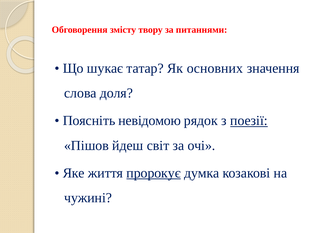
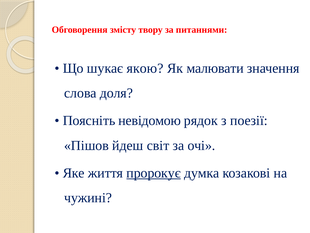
татар: татар -> якою
основних: основних -> малювати
поезії underline: present -> none
